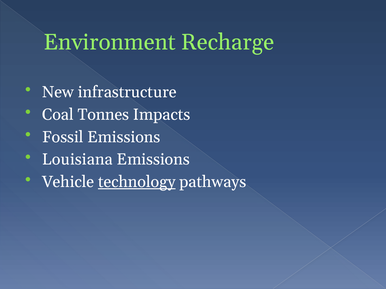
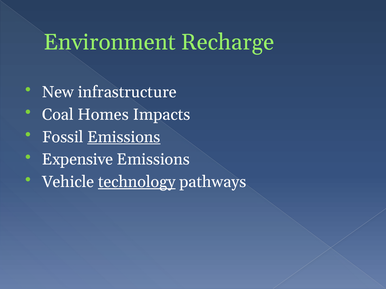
Tonnes: Tonnes -> Homes
Emissions at (124, 137) underline: none -> present
Louisiana: Louisiana -> Expensive
